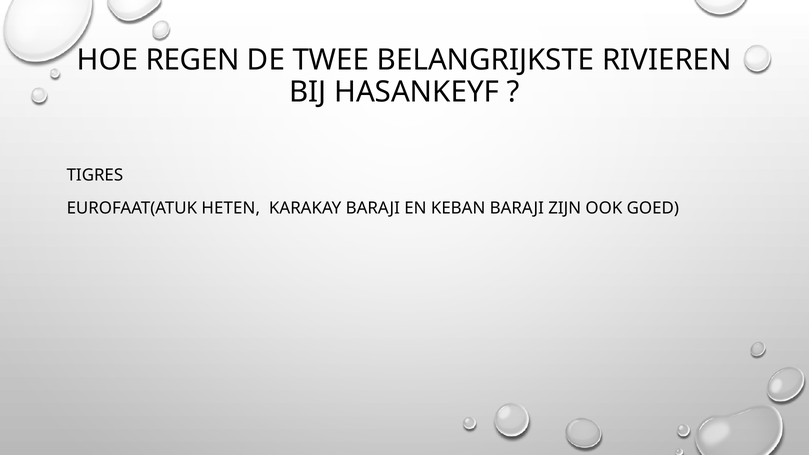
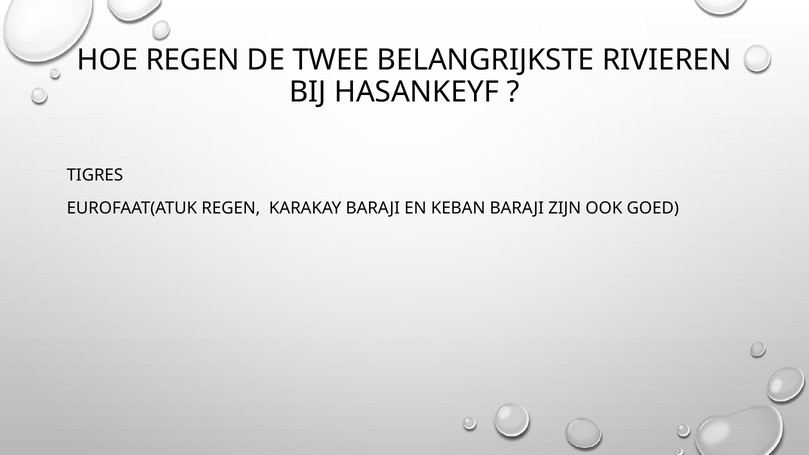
EUROFAAT(ATUK HETEN: HETEN -> REGEN
